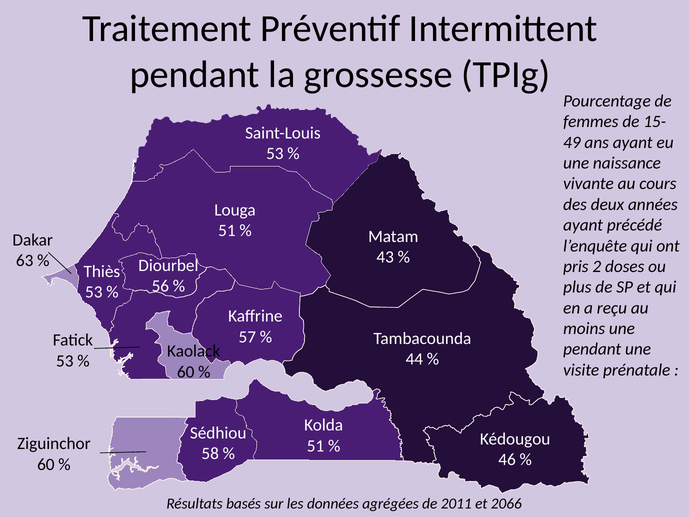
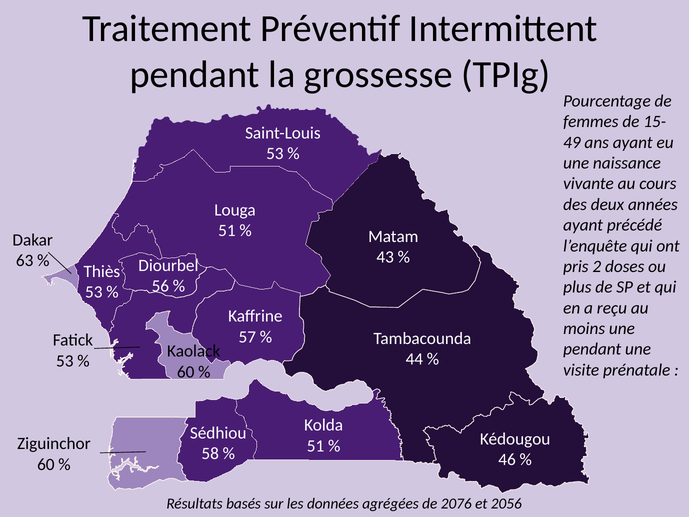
2011: 2011 -> 2076
2066: 2066 -> 2056
